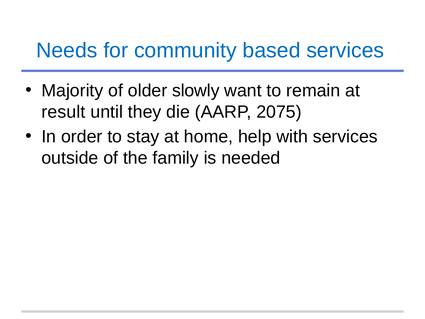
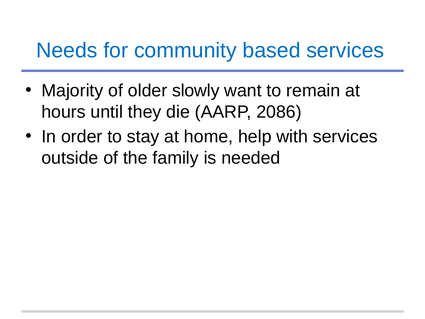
result: result -> hours
2075: 2075 -> 2086
